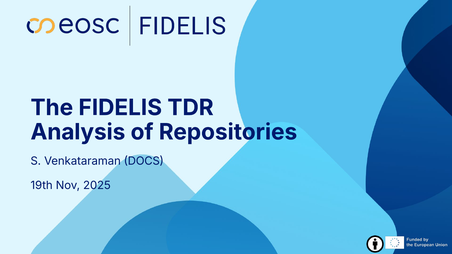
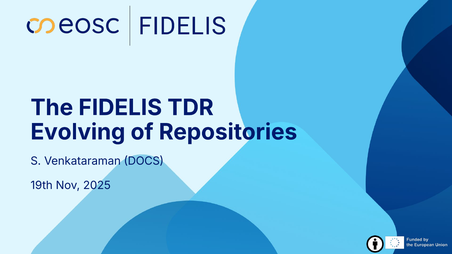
Analysis: Analysis -> Evolving
